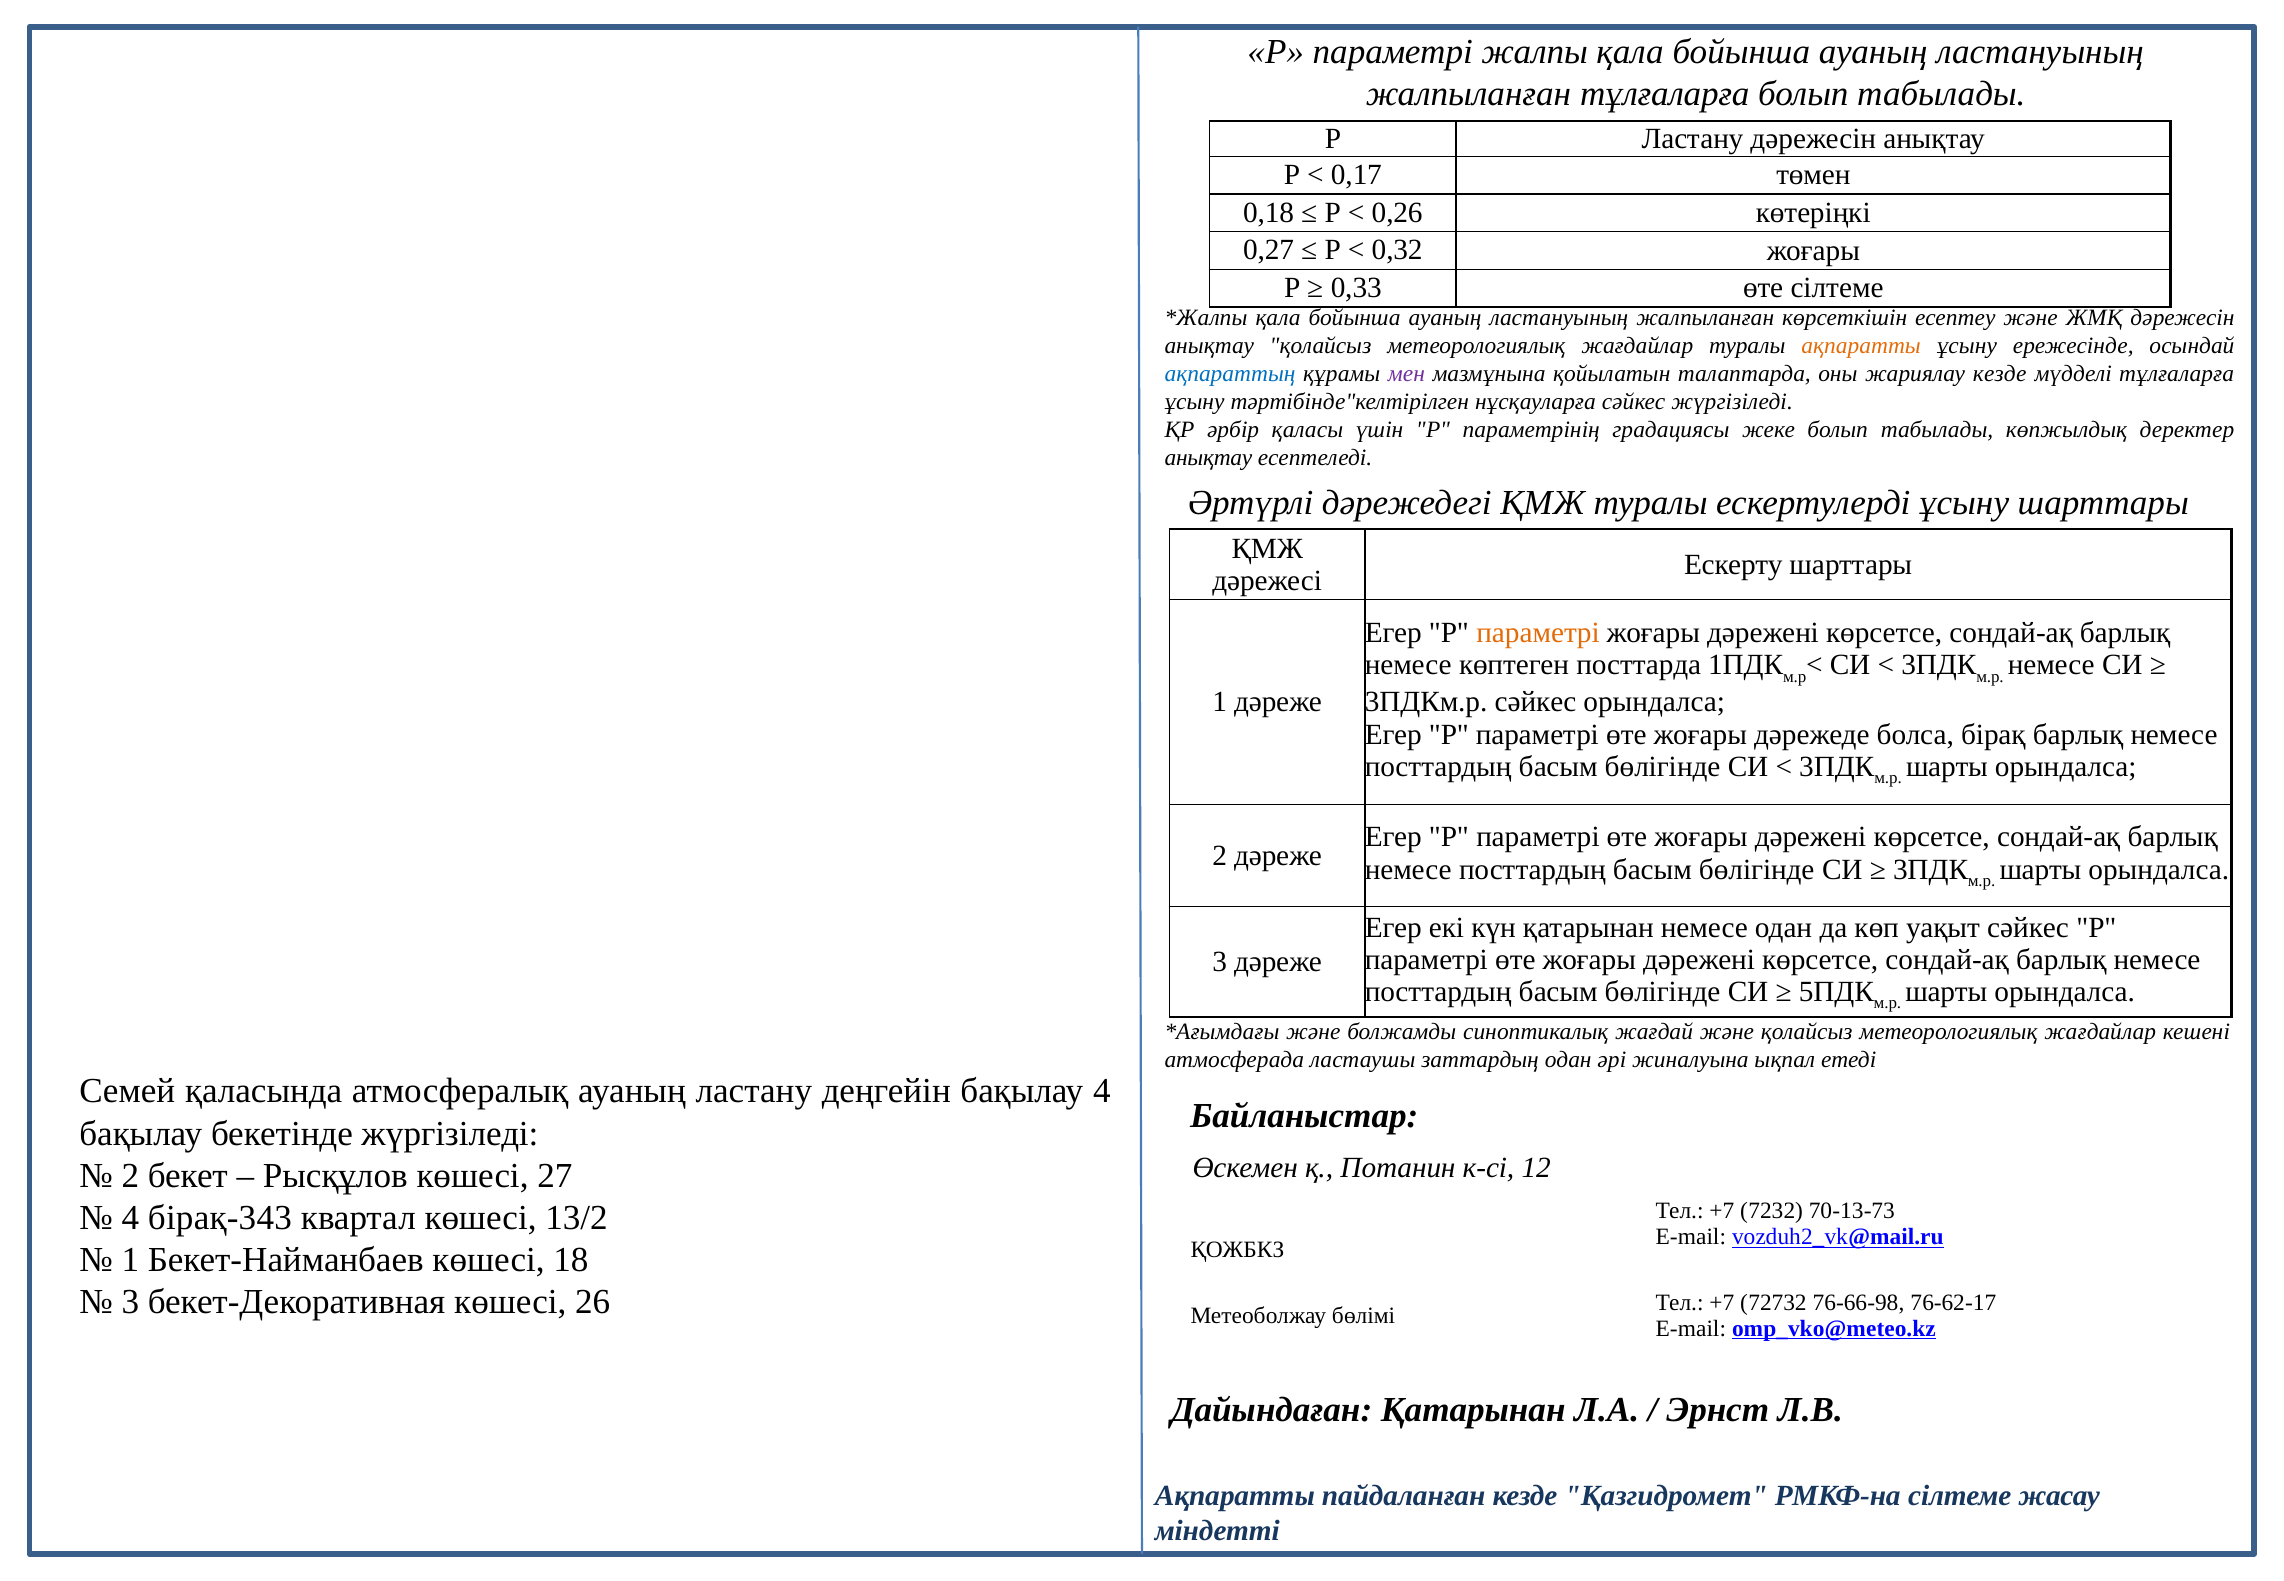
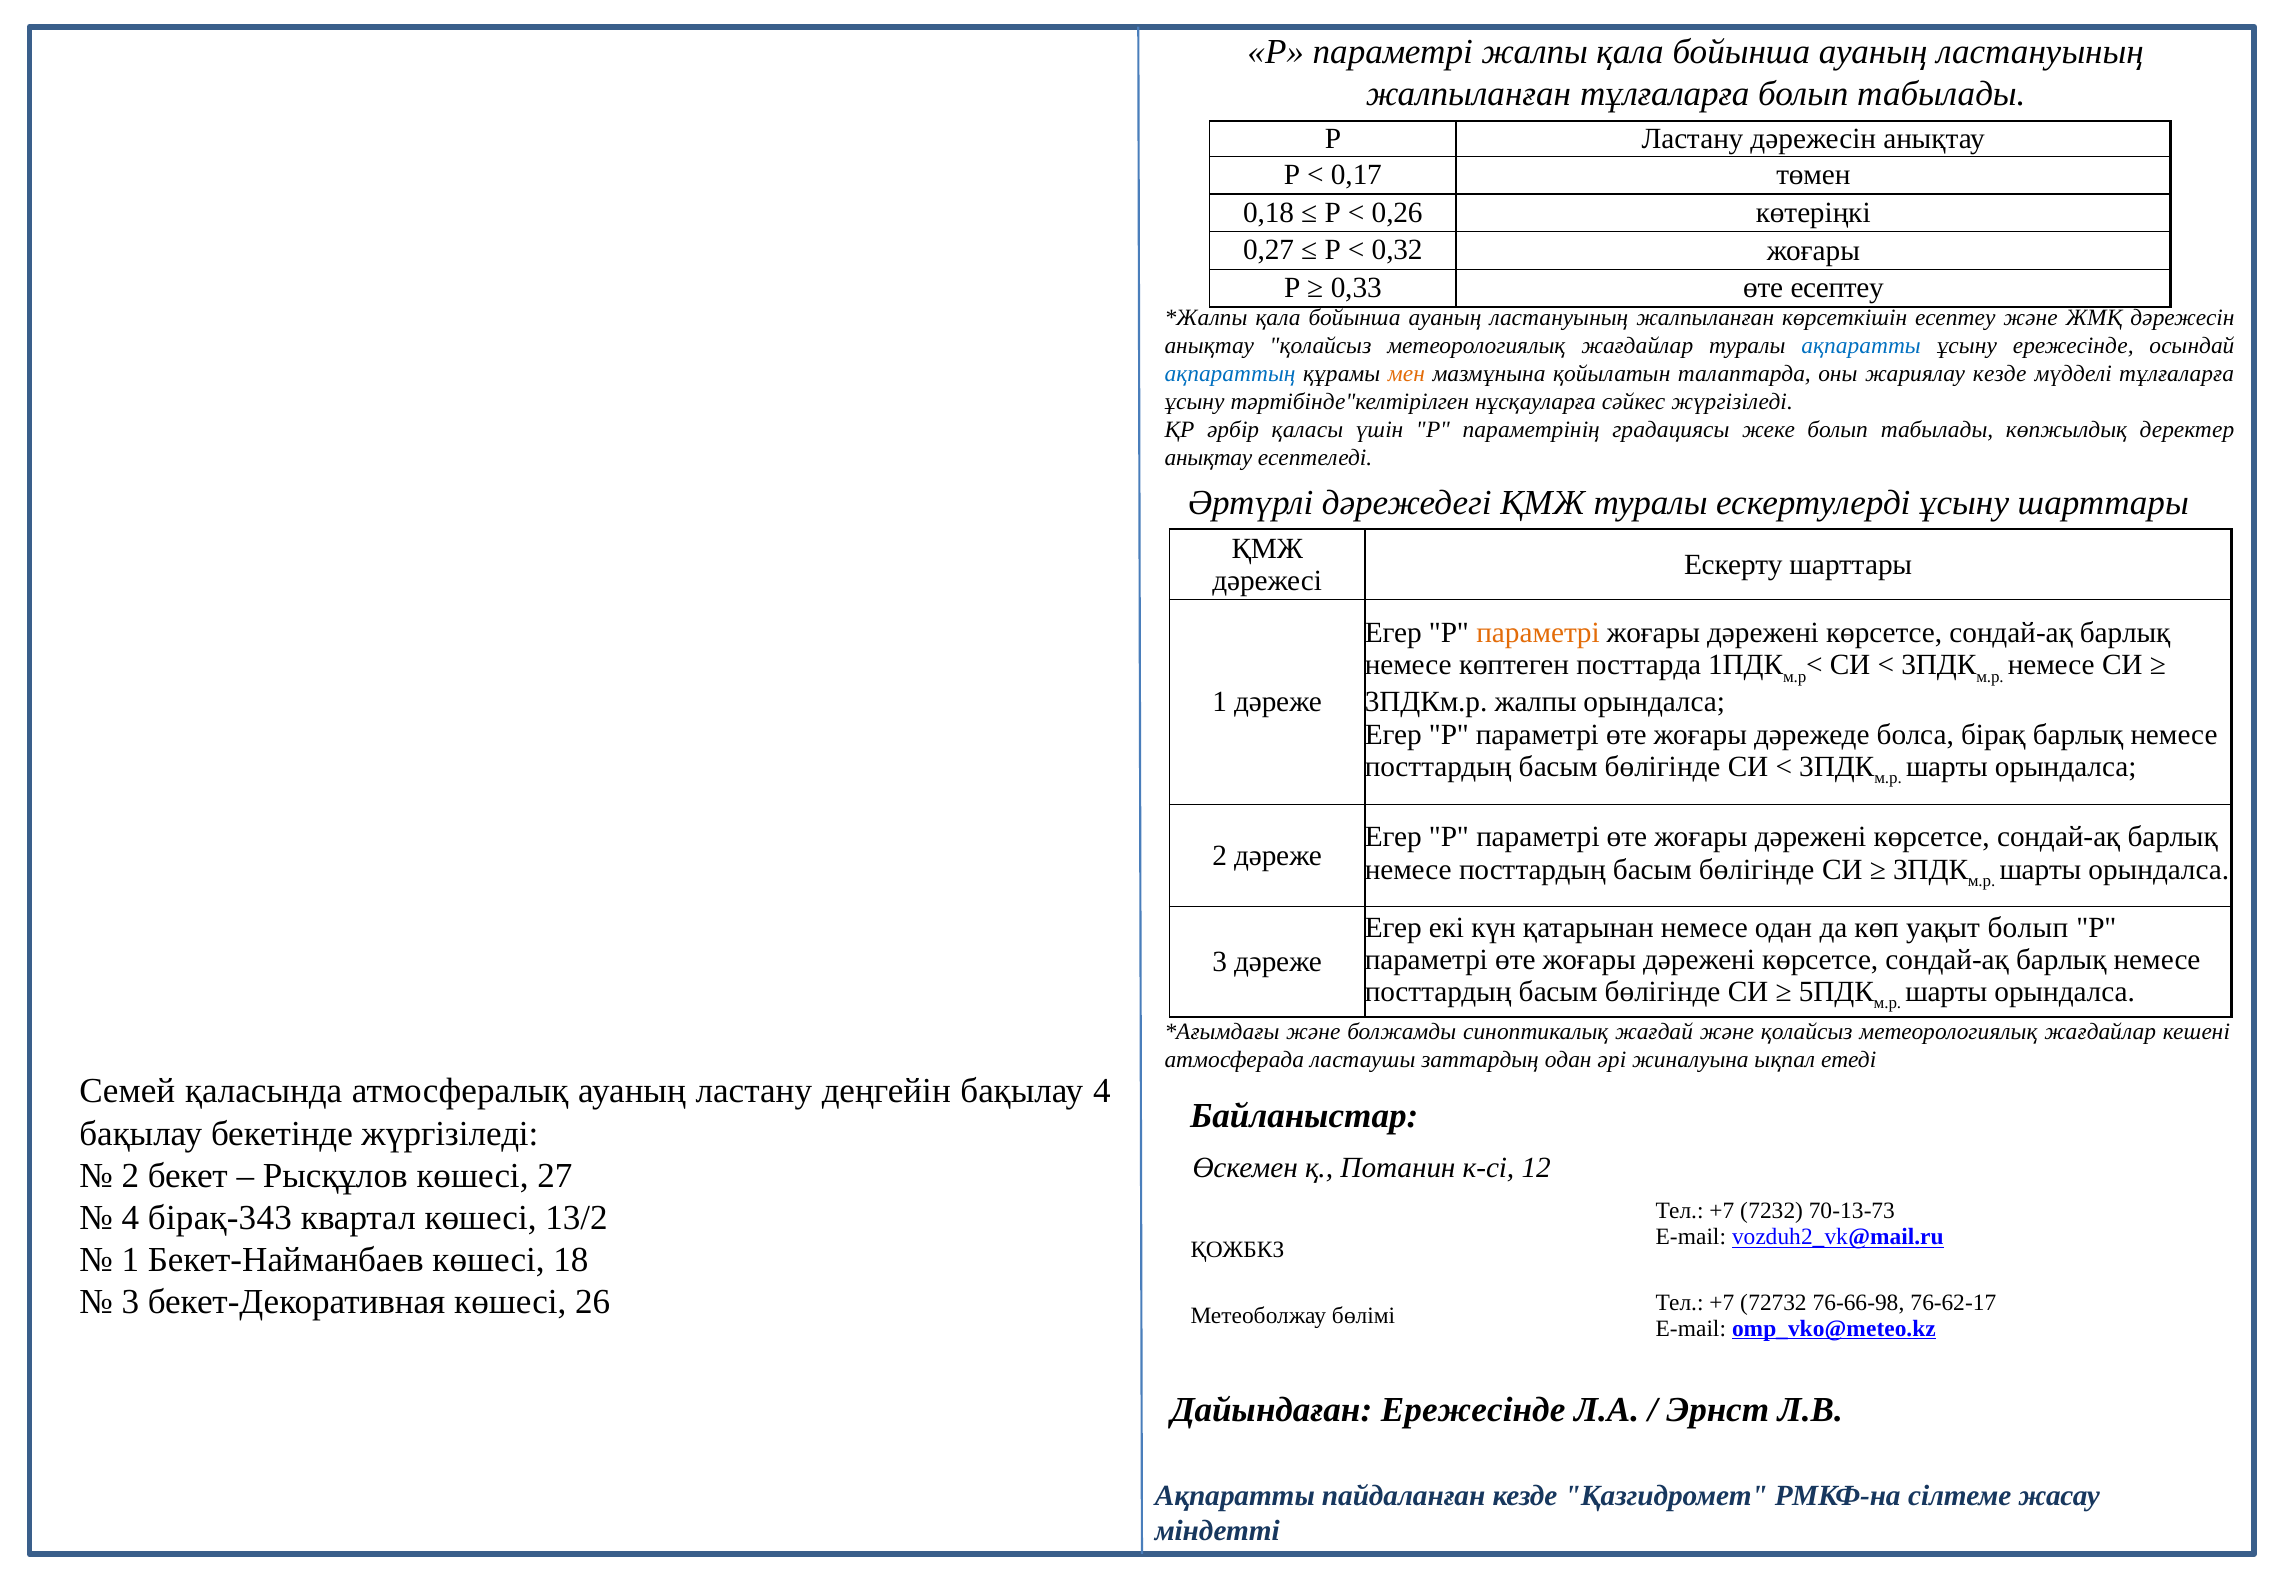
өте сілтеме: сілтеме -> есептеу
ақпаратты at (1861, 346) colour: orange -> blue
мен colour: purple -> orange
3ПДКм.р сәйкес: сәйкес -> жалпы
уақыт сәйкес: сәйкес -> болып
Дайындаған Қатарынан: Қатарынан -> Ережесінде
